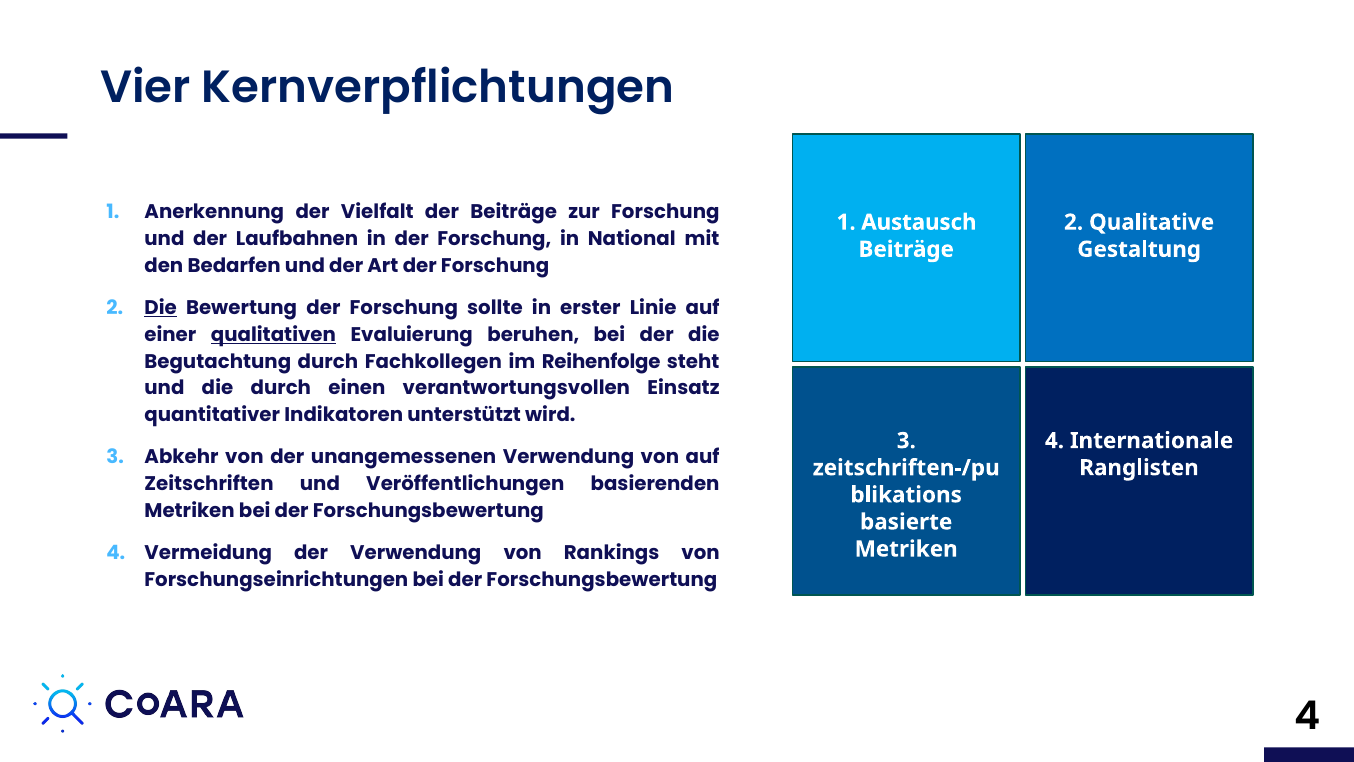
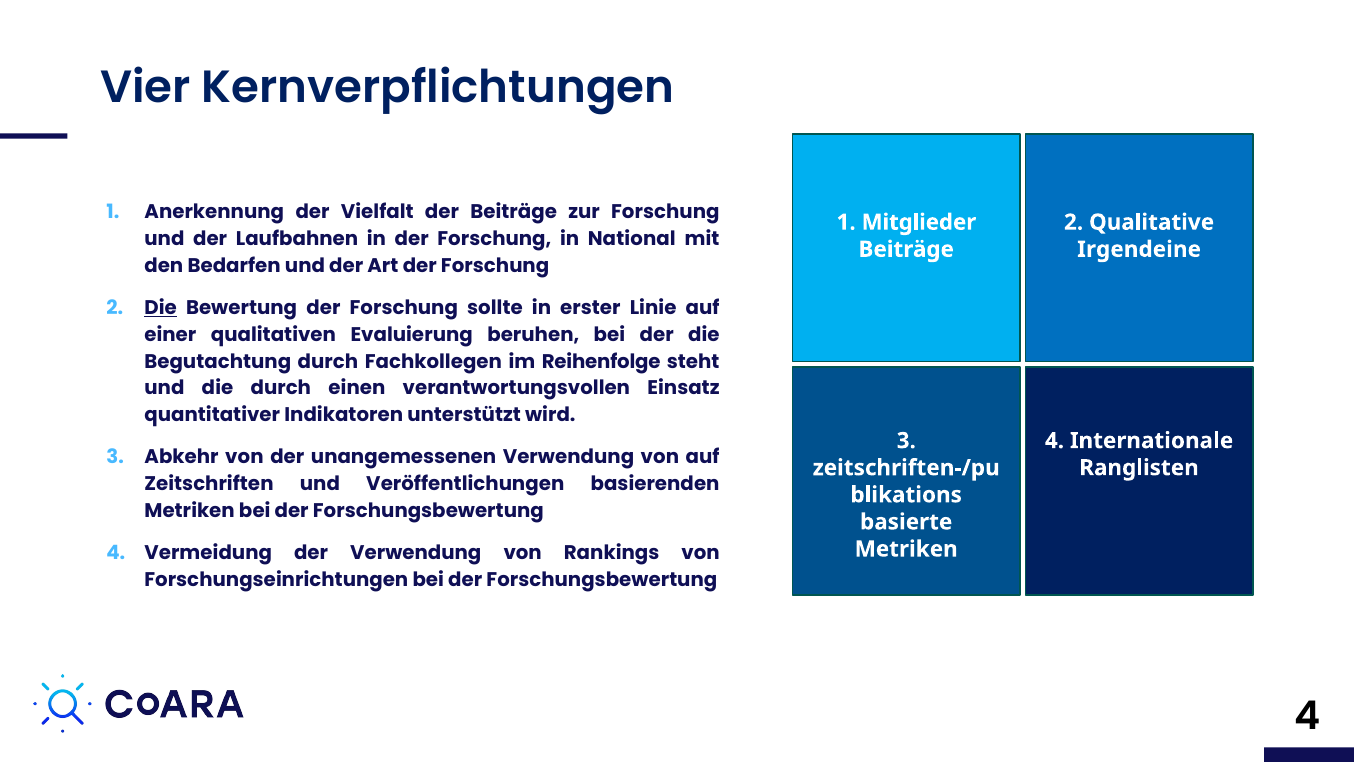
Austausch: Austausch -> Mitglieder
Gestaltung: Gestaltung -> Irgendeine
qualitativen underline: present -> none
